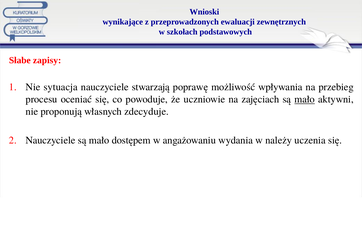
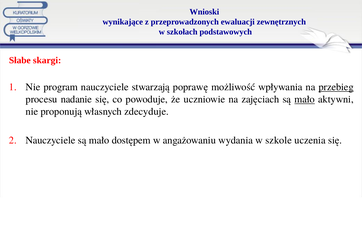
zapisy: zapisy -> skargi
sytuacja: sytuacja -> program
przebieg underline: none -> present
oceniać: oceniać -> nadanie
należy: należy -> szkole
